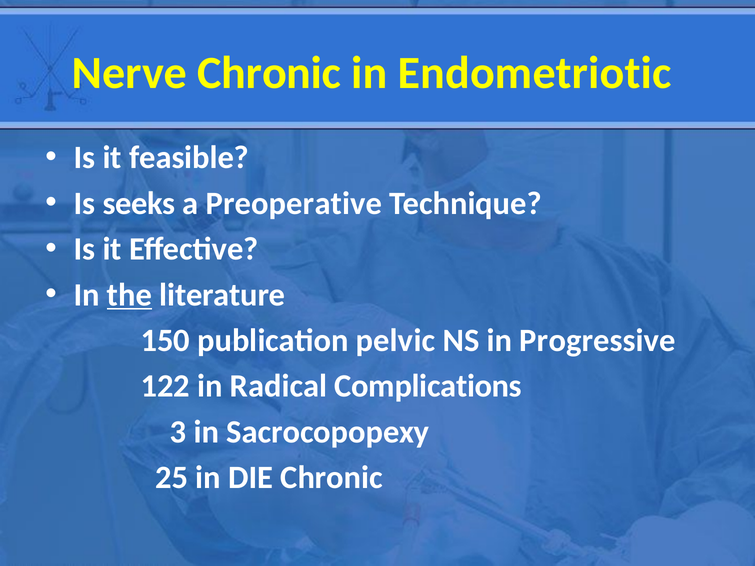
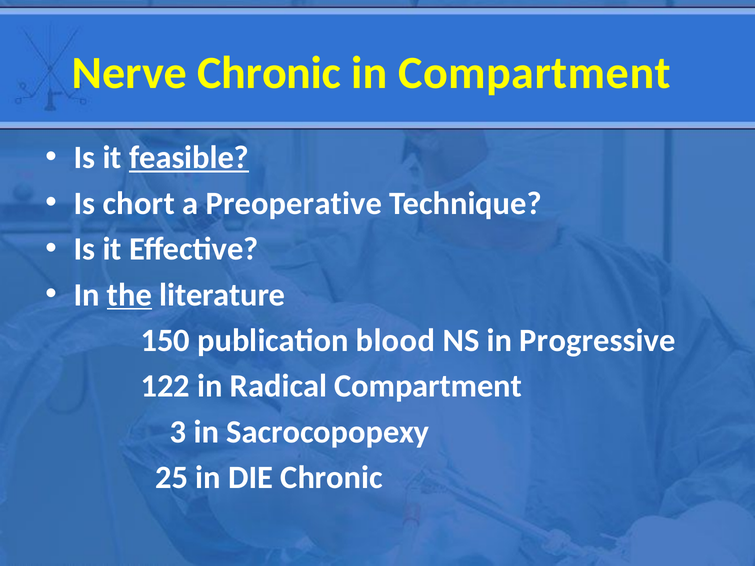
in Endometriotic: Endometriotic -> Compartment
feasible underline: none -> present
seeks: seeks -> chort
pelvic: pelvic -> blood
Radical Complications: Complications -> Compartment
